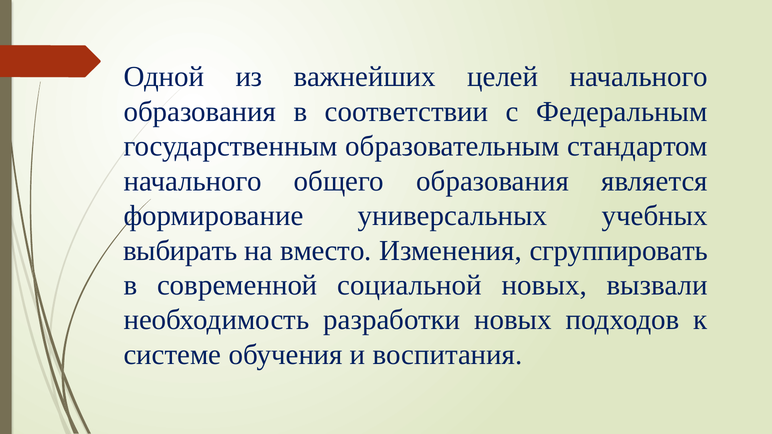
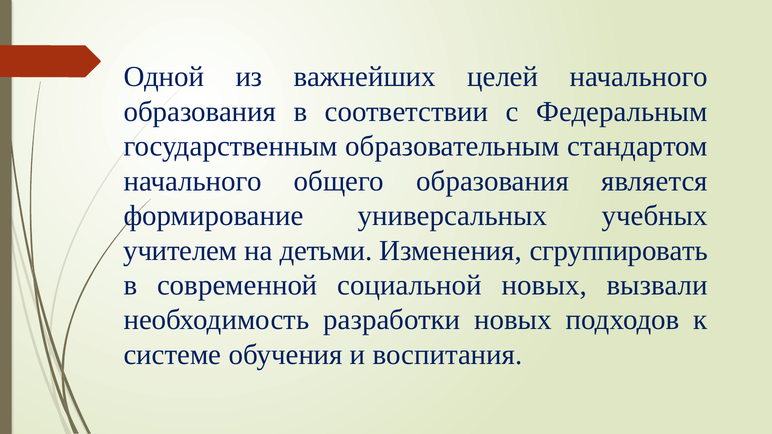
выбирать: выбирать -> учителем
вместо: вместо -> детьми
